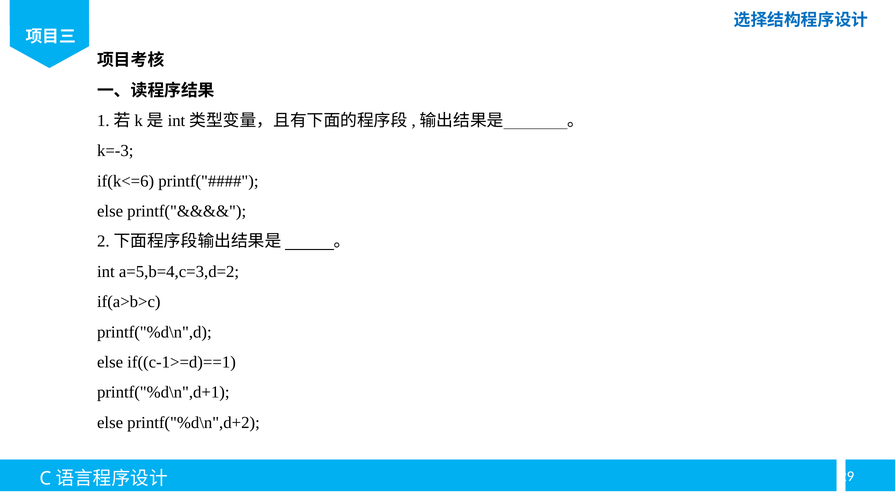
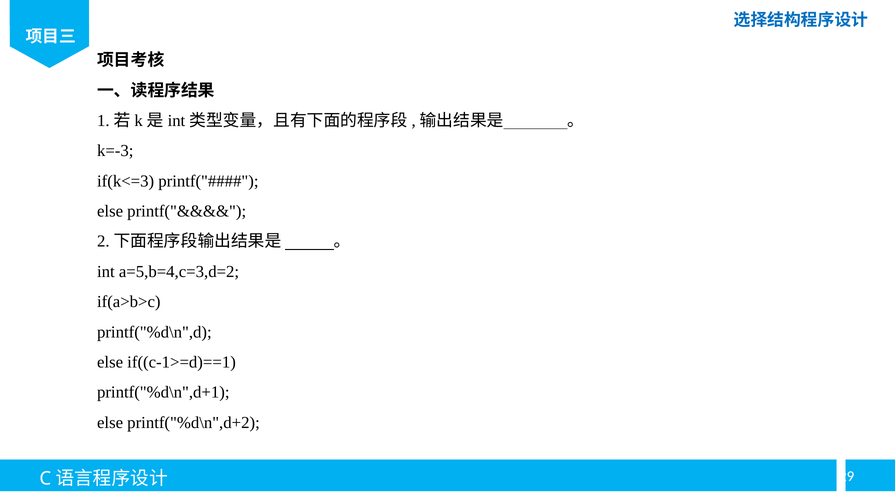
if(k<=6: if(k<=6 -> if(k<=3
